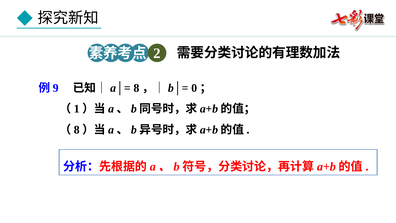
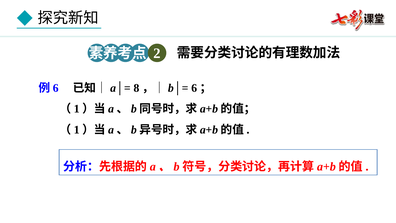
9 at (56, 88): 9 -> 6
0 at (194, 88): 0 -> 6
8 at (77, 130): 8 -> 1
